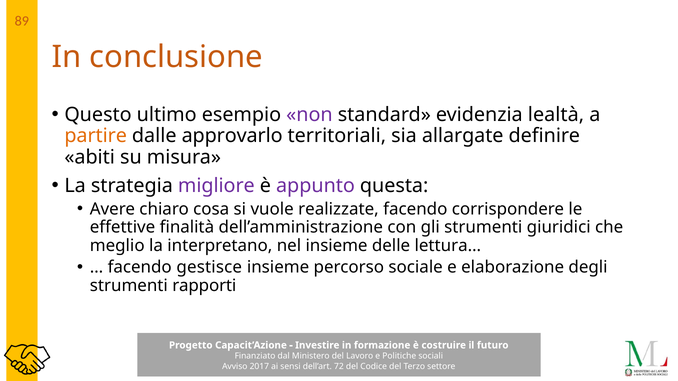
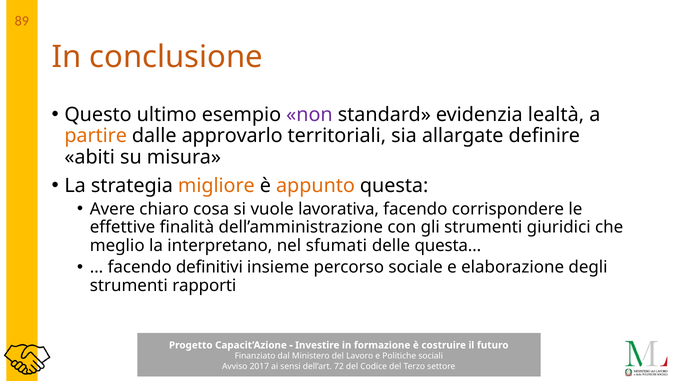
migliore colour: purple -> orange
appunto colour: purple -> orange
realizzate: realizzate -> lavorativa
nel insieme: insieme -> sfumati
lettura…: lettura… -> questa…
gestisce: gestisce -> definitivi
